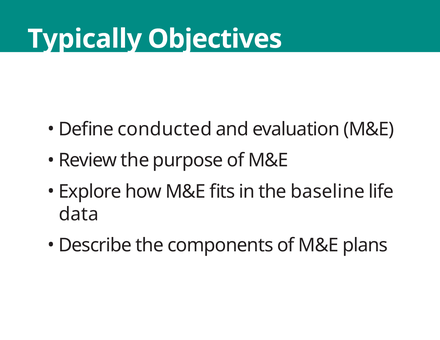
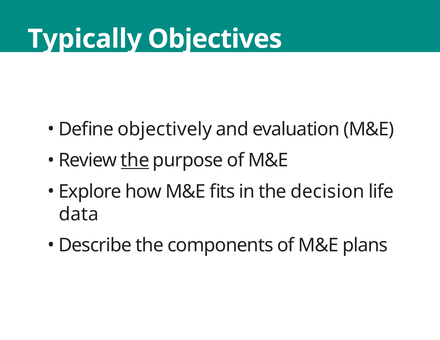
conducted: conducted -> objectively
the at (135, 160) underline: none -> present
baseline: baseline -> decision
